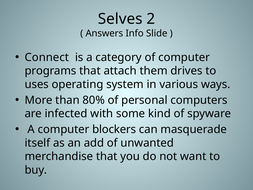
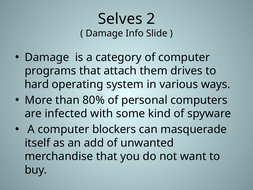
Answers at (104, 33): Answers -> Damage
Connect at (47, 57): Connect -> Damage
uses: uses -> hard
